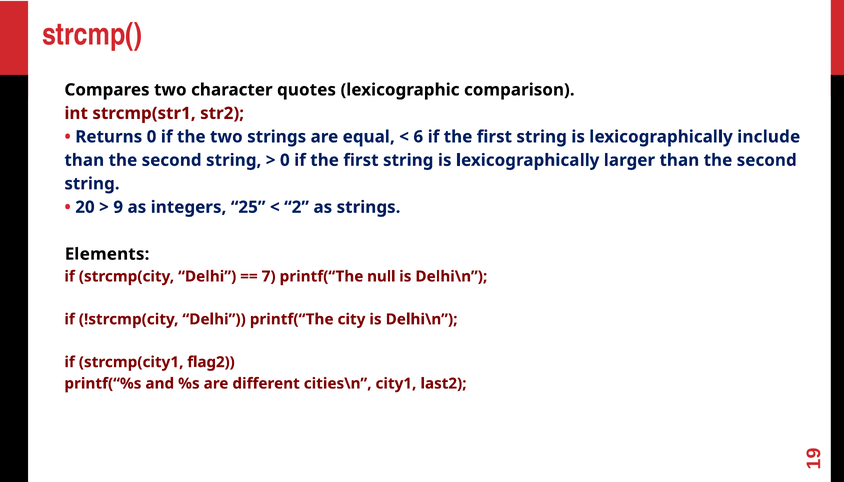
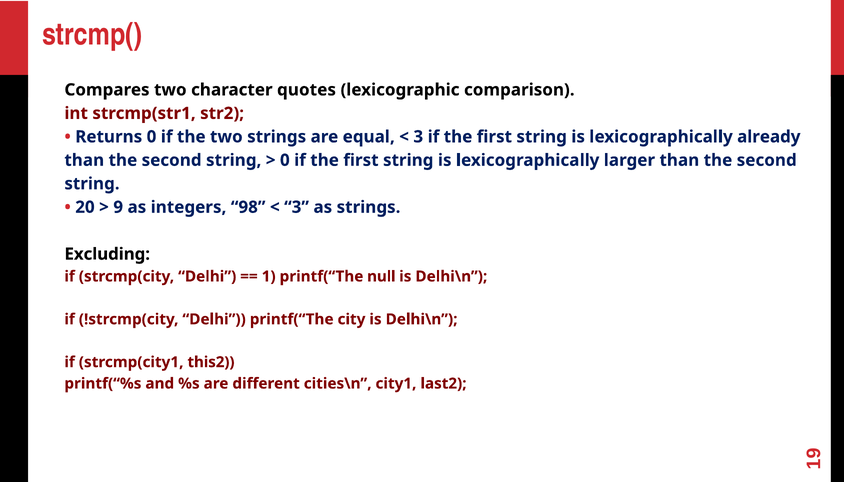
6 at (418, 137): 6 -> 3
include: include -> already
25: 25 -> 98
2 at (297, 207): 2 -> 3
Elements: Elements -> Excluding
7 at (269, 277): 7 -> 1
flag2: flag2 -> this2
